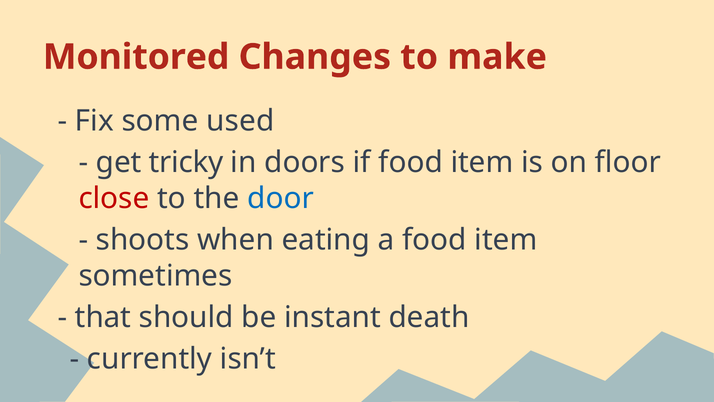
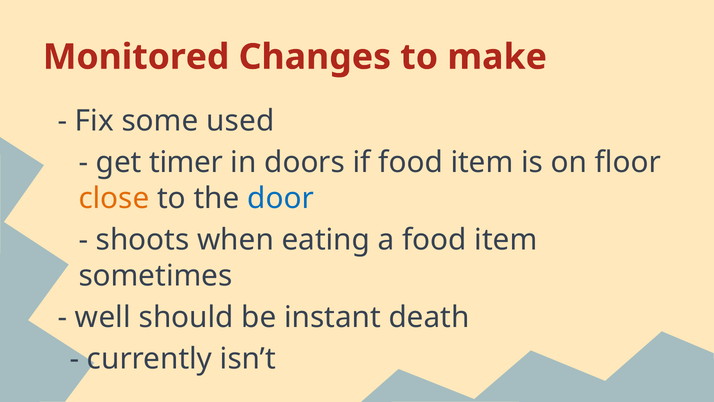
tricky: tricky -> timer
close colour: red -> orange
that: that -> well
